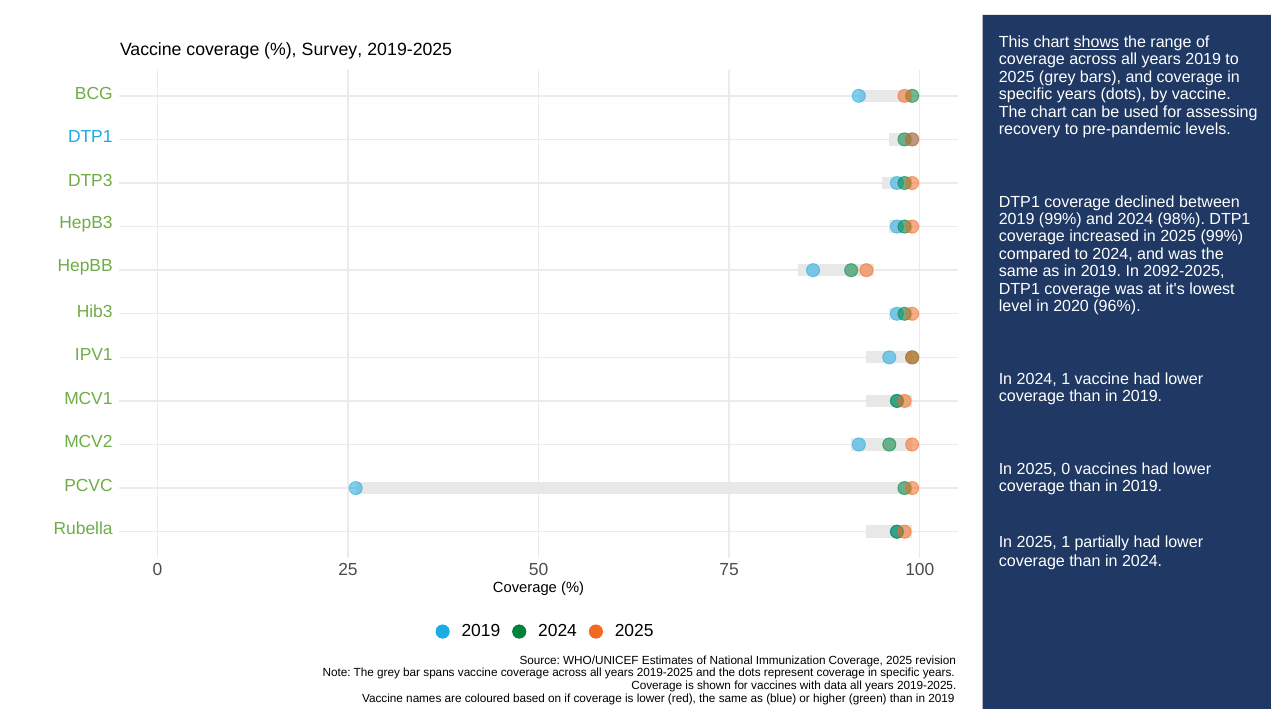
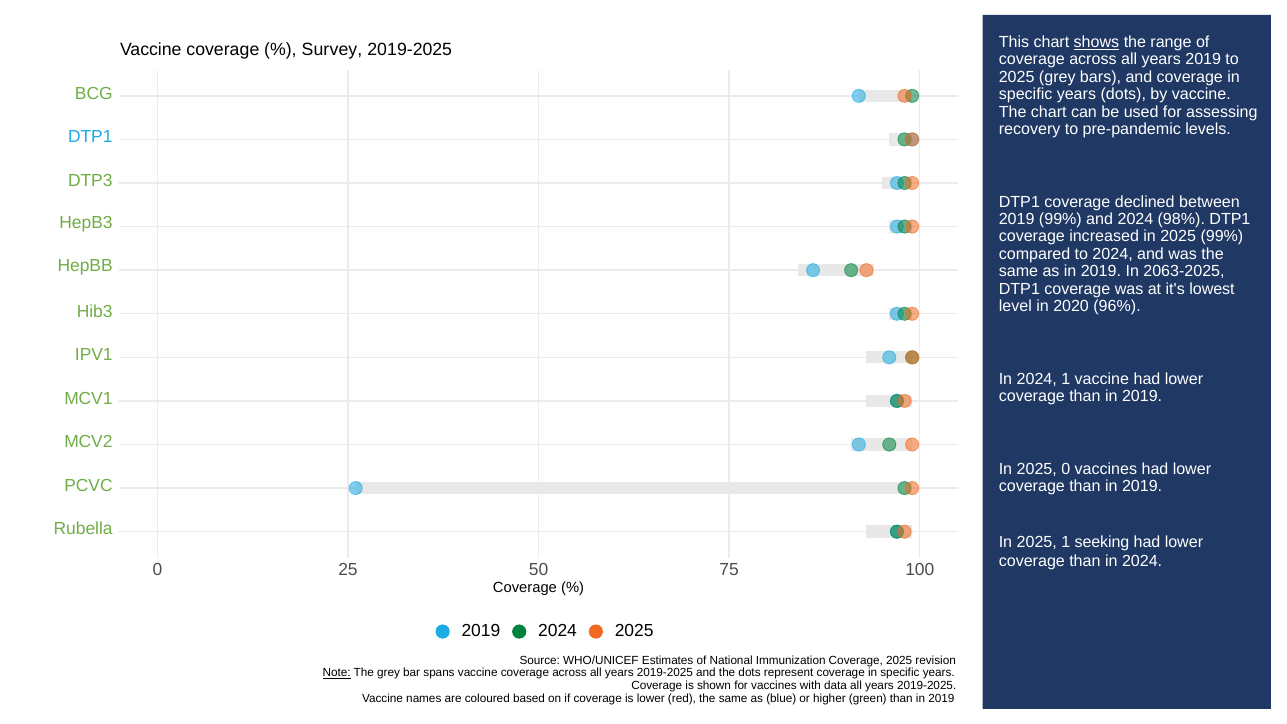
2092-2025: 2092-2025 -> 2063-2025
partially: partially -> seeking
Note underline: none -> present
